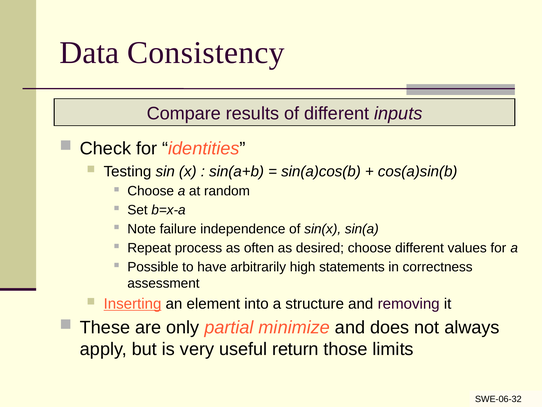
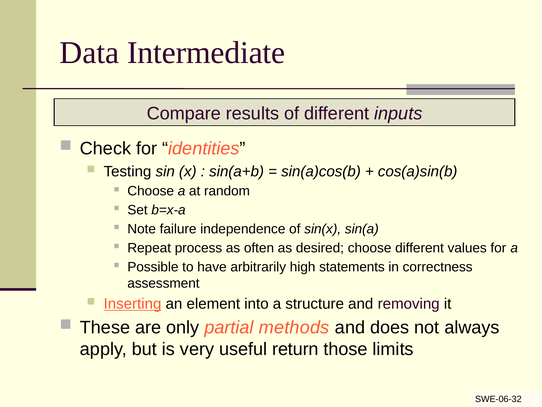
Consistency: Consistency -> Intermediate
minimize: minimize -> methods
